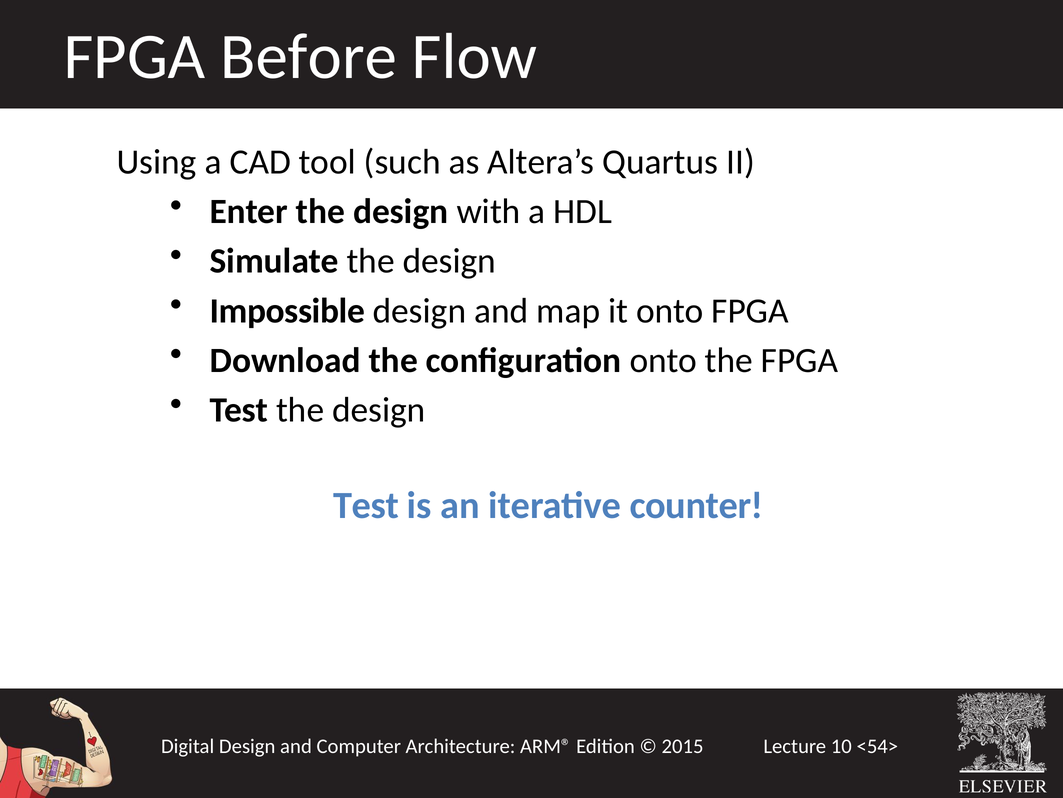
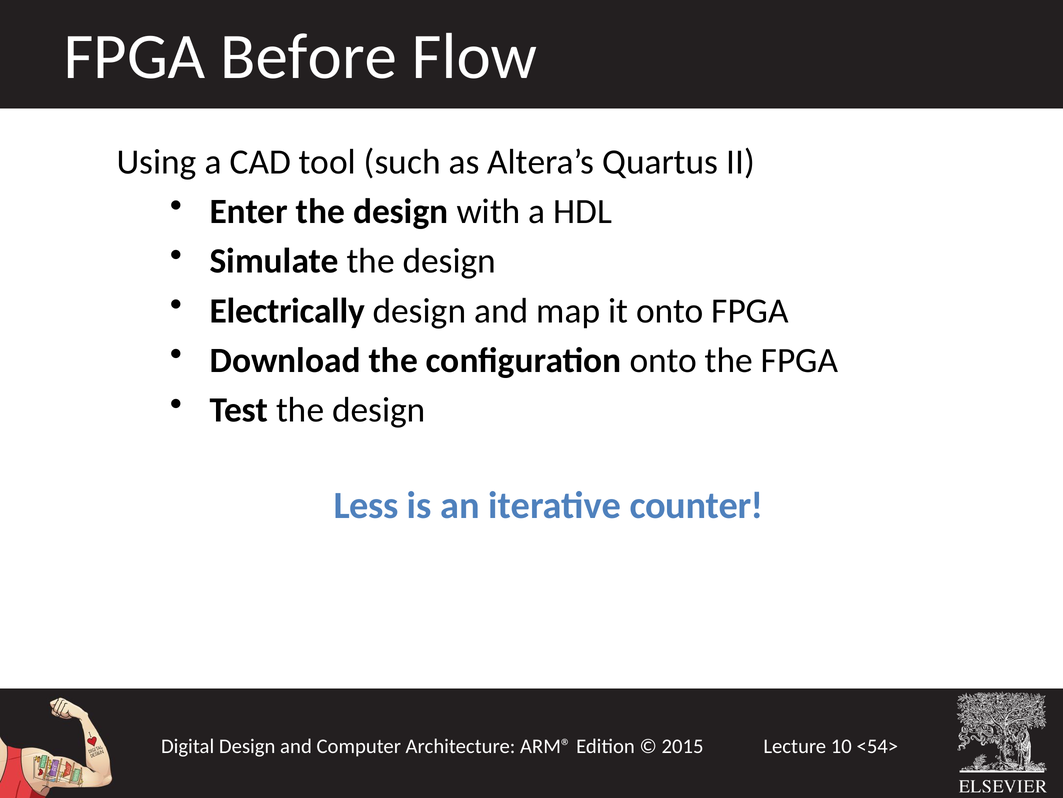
Impossible: Impossible -> Electrically
Test at (366, 505): Test -> Less
